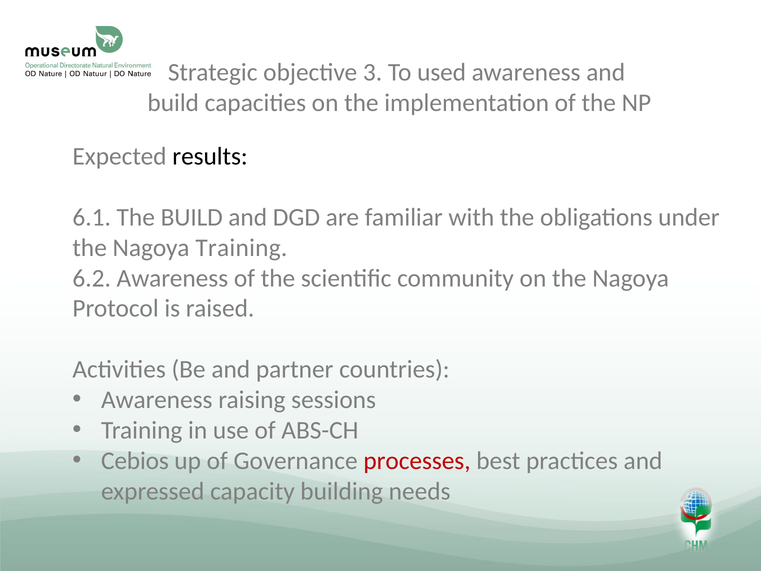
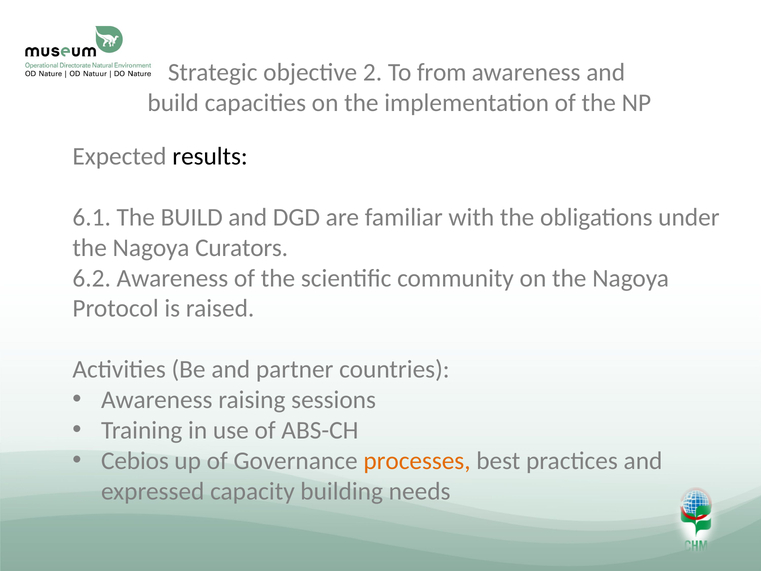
3: 3 -> 2
used: used -> from
Nagoya Training: Training -> Curators
processes colour: red -> orange
